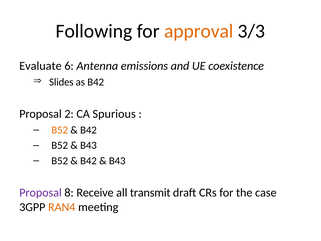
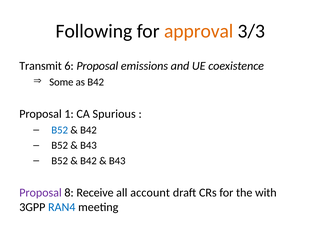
Evaluate: Evaluate -> Transmit
6 Antenna: Antenna -> Proposal
Slides: Slides -> Some
2: 2 -> 1
B52 at (60, 130) colour: orange -> blue
transmit: transmit -> account
case: case -> with
RAN4 colour: orange -> blue
